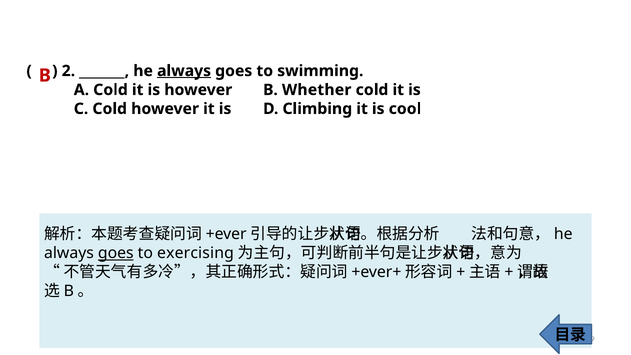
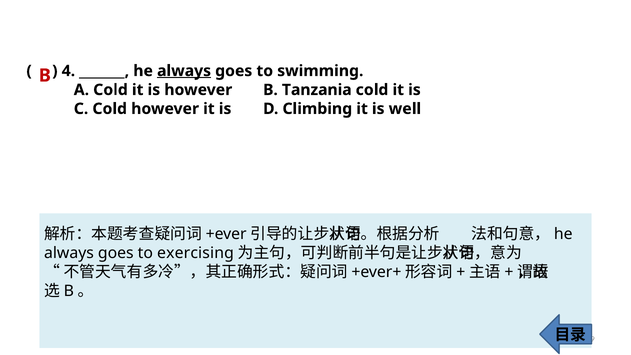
2: 2 -> 4
Whether: Whether -> Tanzania
cool: cool -> well
goes at (116, 253) underline: present -> none
